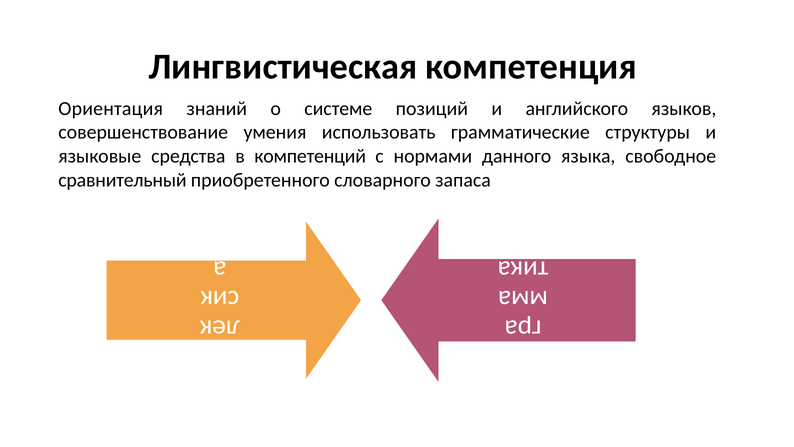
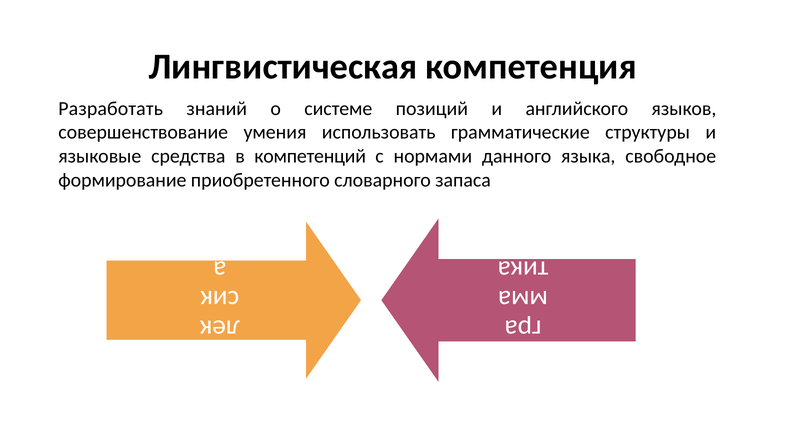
Ориентация: Ориентация -> Разработать
сравнительный: сравнительный -> формирование
